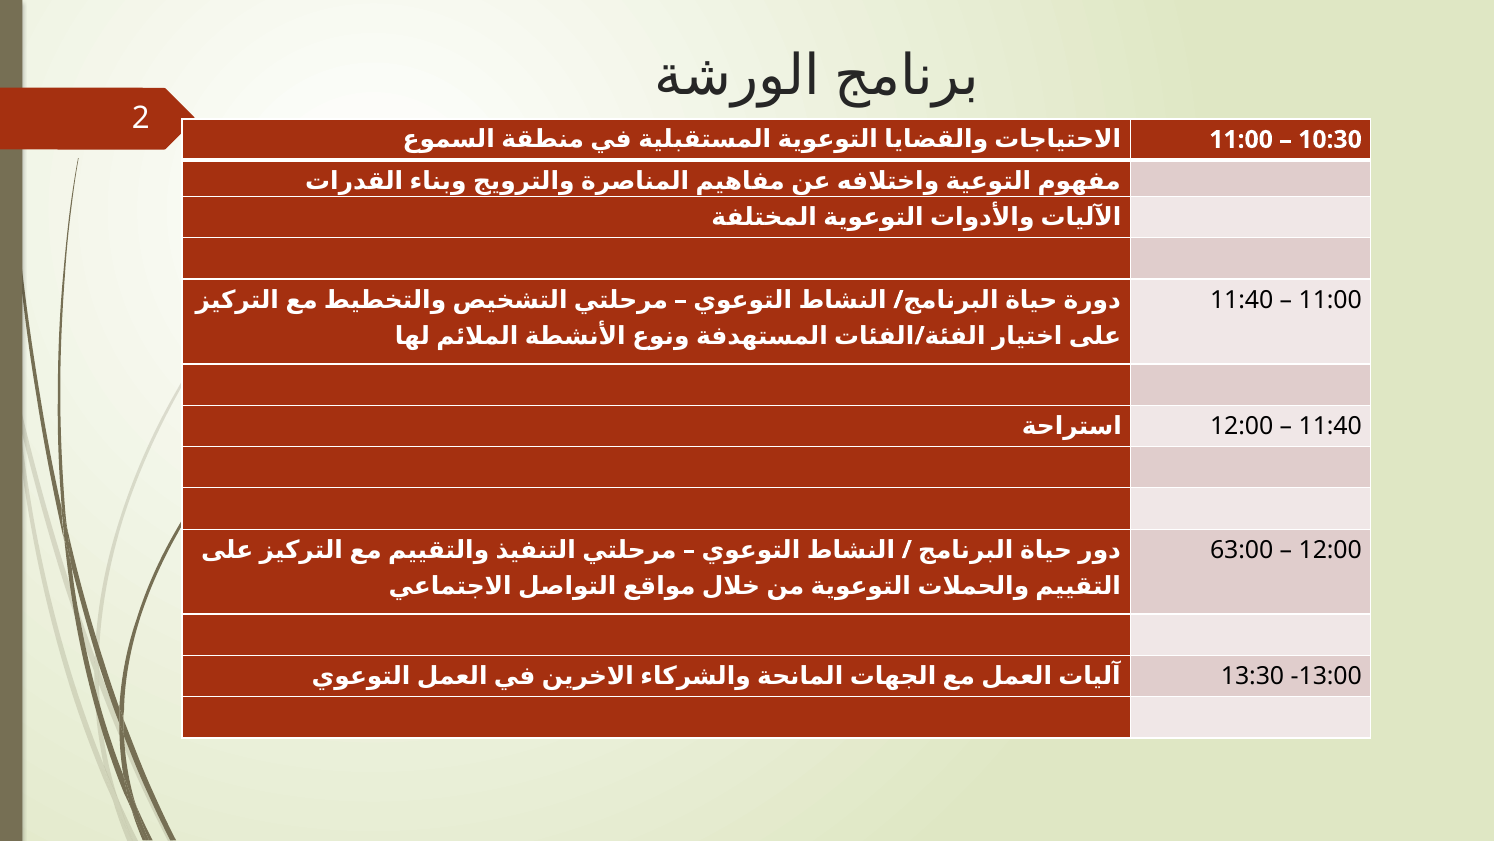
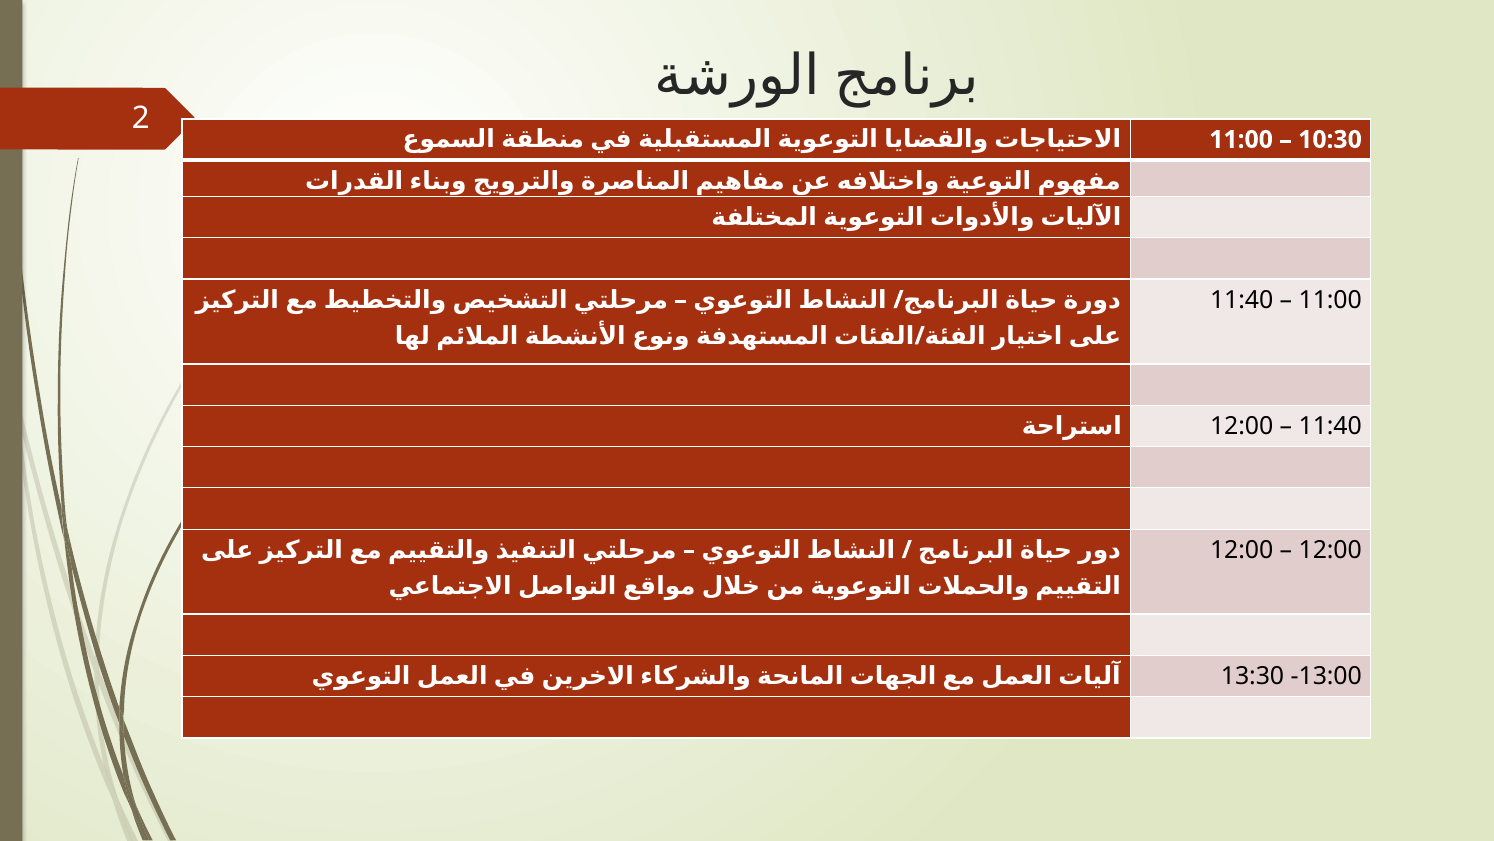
63:00 at (1242, 549): 63:00 -> 12:00
